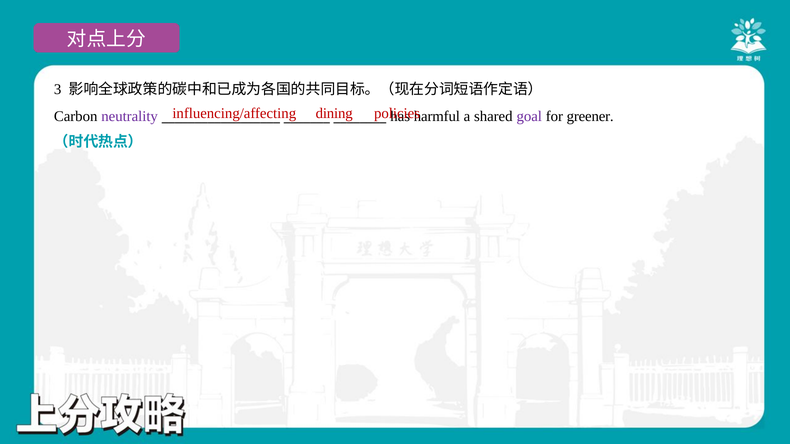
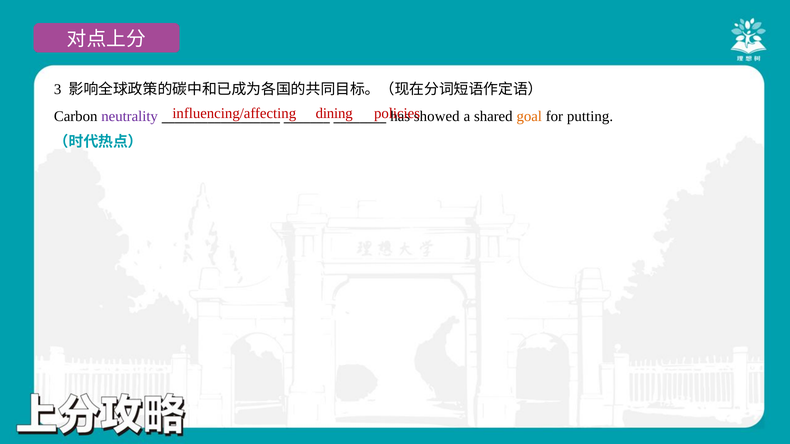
harmful: harmful -> showed
goal colour: purple -> orange
greener: greener -> putting
